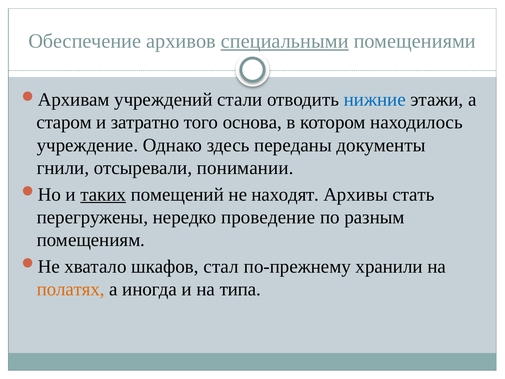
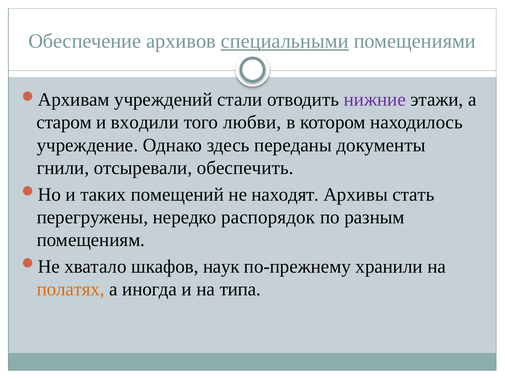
нижние colour: blue -> purple
затратно: затратно -> входили
основа: основа -> любви
понимании: понимании -> обеспечить
таких underline: present -> none
проведение: проведение -> распорядок
стал: стал -> наук
